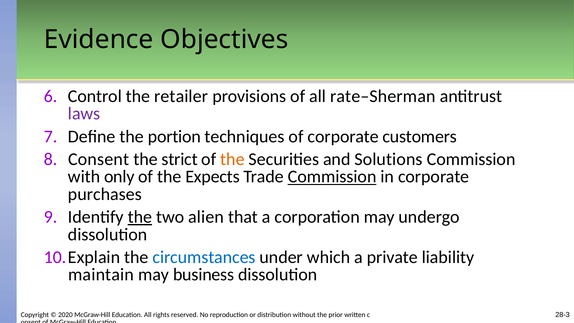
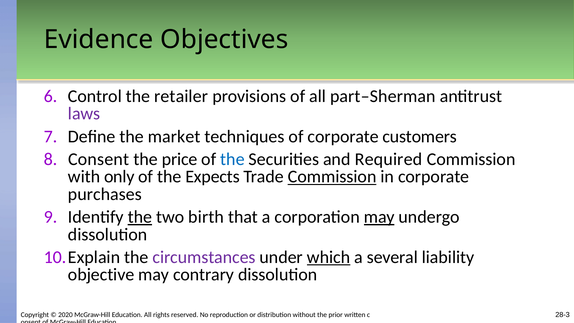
rate–Sherman: rate–Sherman -> part–Sherman
portion: portion -> market
strict: strict -> price
the at (232, 159) colour: orange -> blue
Solutions: Solutions -> Required
alien: alien -> birth
may at (379, 217) underline: none -> present
circumstances colour: blue -> purple
which underline: none -> present
private: private -> several
maintain: maintain -> objective
business: business -> contrary
